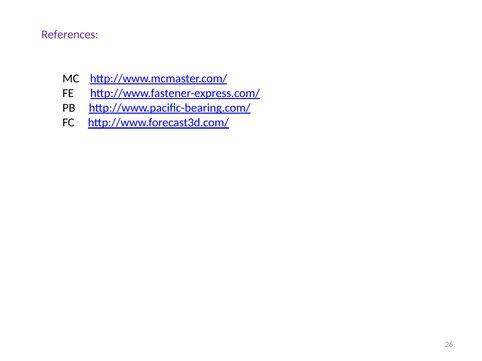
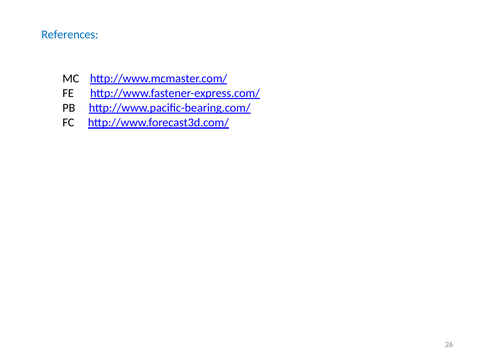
References colour: purple -> blue
